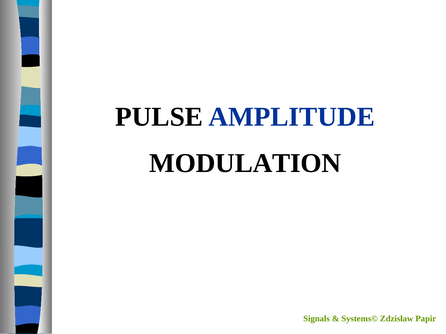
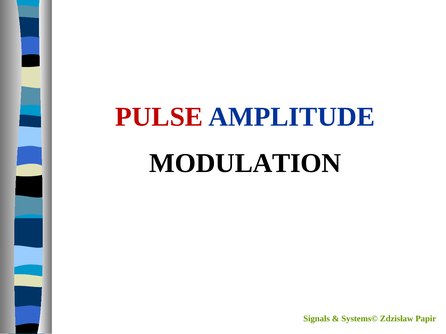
PULSE colour: black -> red
